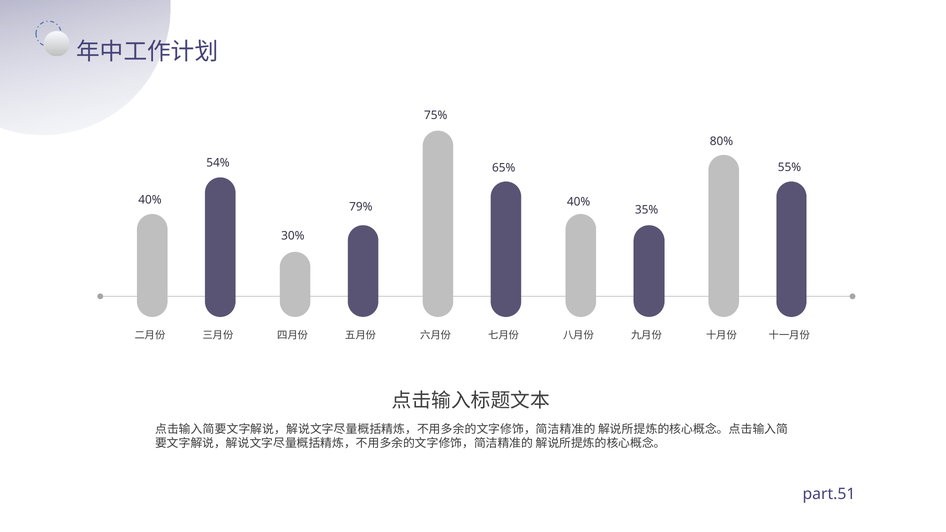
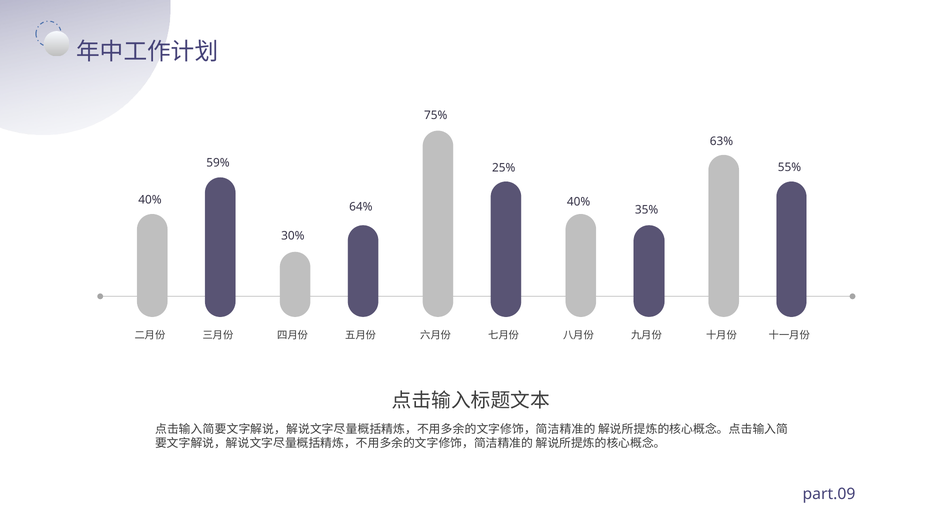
80%: 80% -> 63%
54%: 54% -> 59%
65%: 65% -> 25%
79%: 79% -> 64%
part.51: part.51 -> part.09
